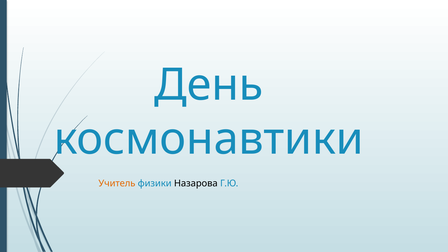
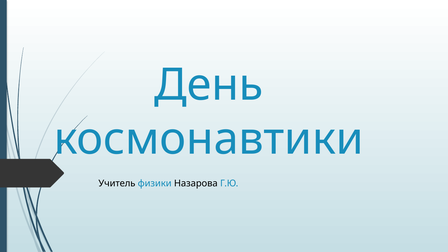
Учитель colour: orange -> black
